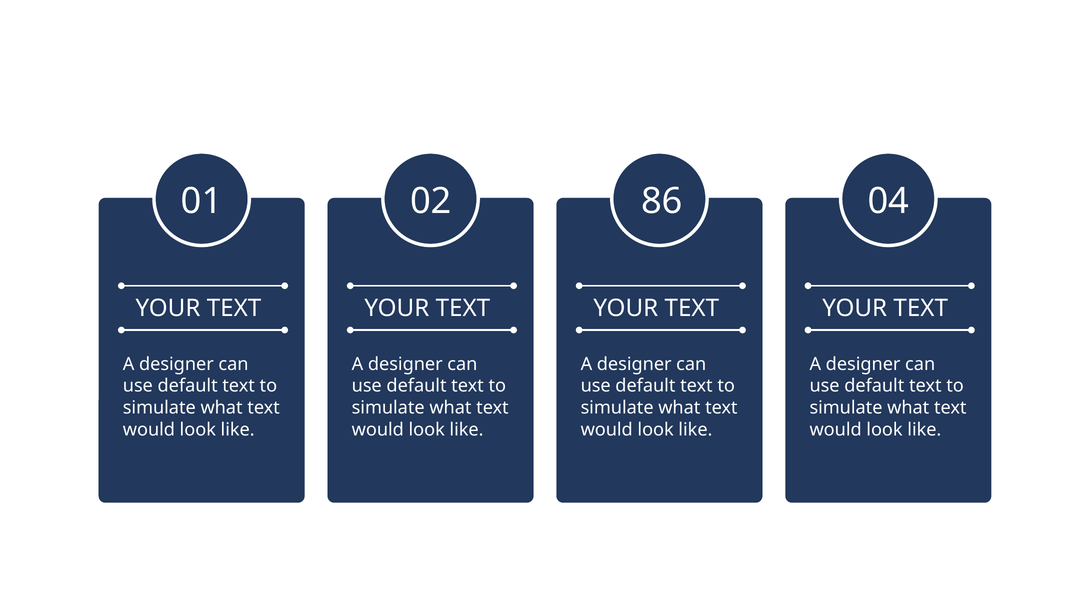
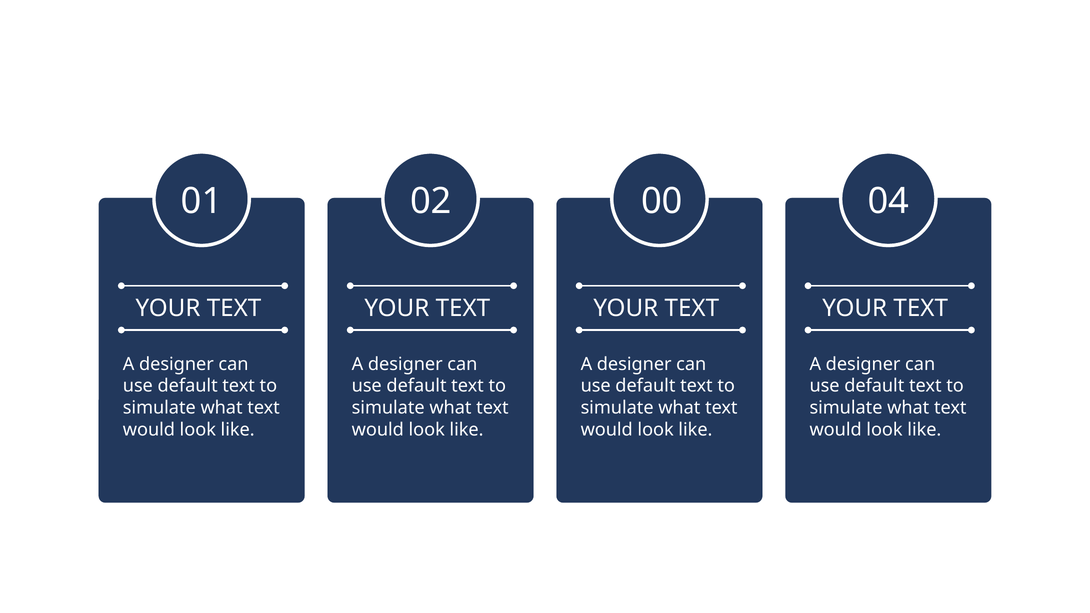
86: 86 -> 00
